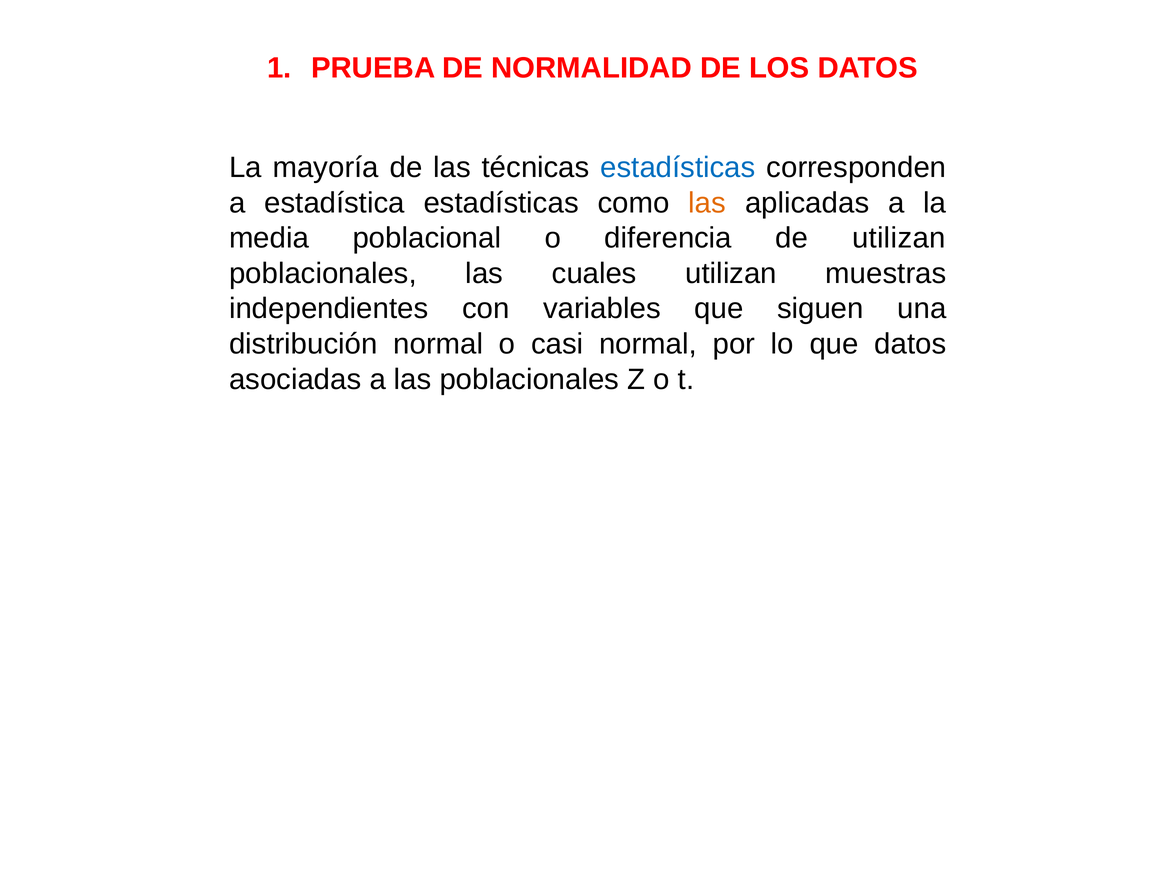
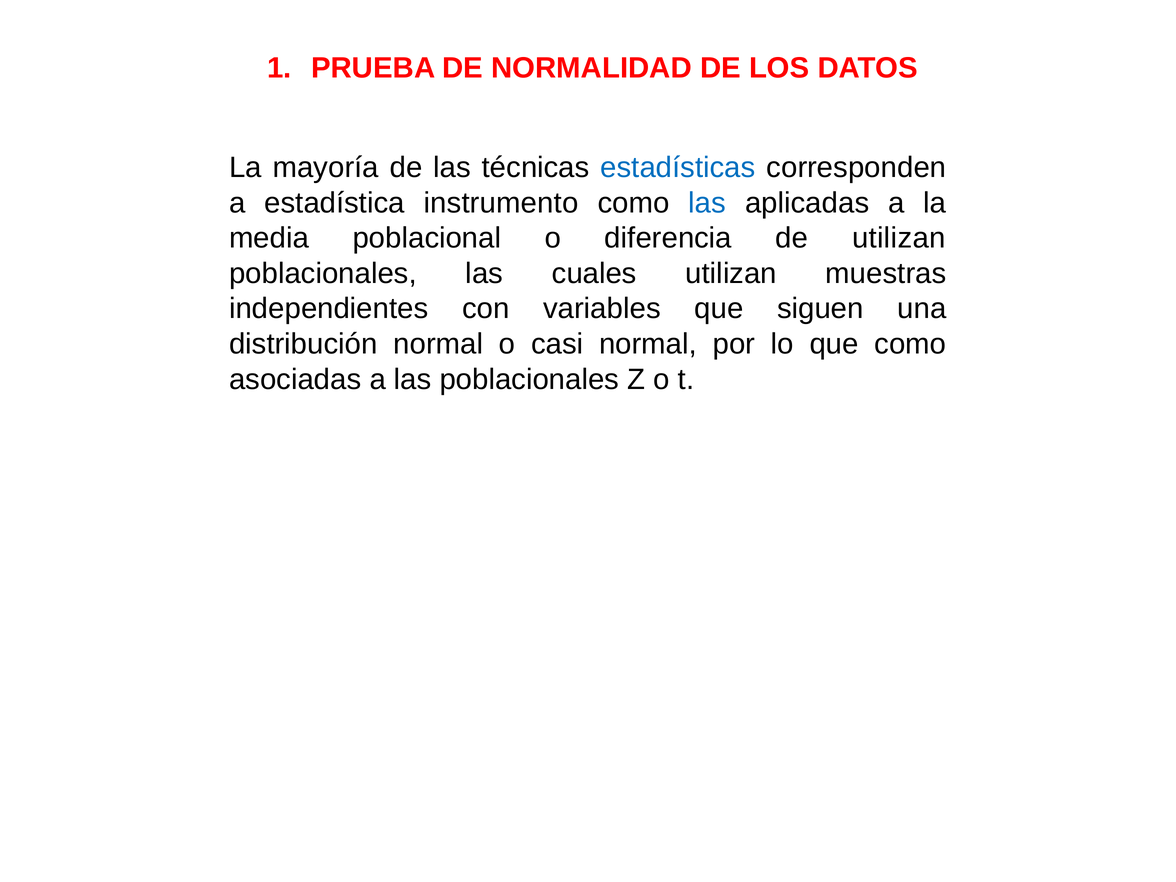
estadística estadísticas: estadísticas -> instrumento
las at (707, 203) colour: orange -> blue
que datos: datos -> como
